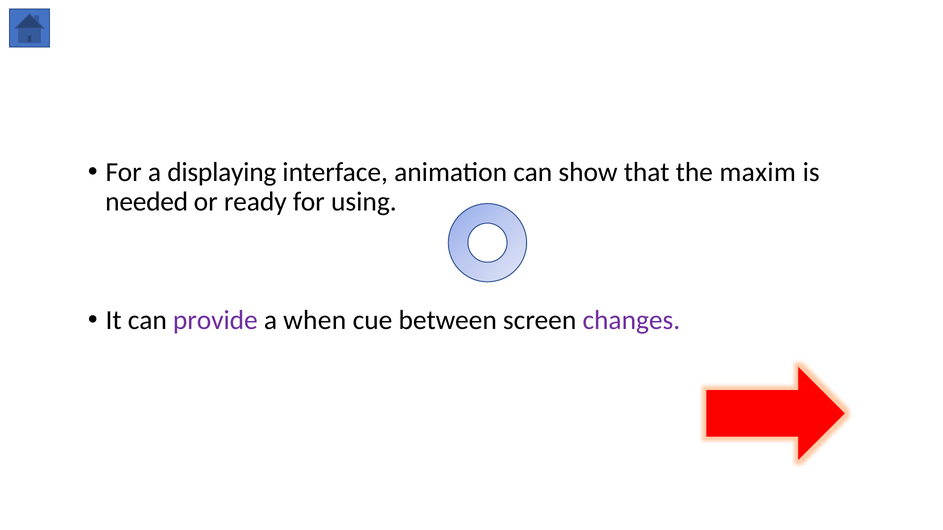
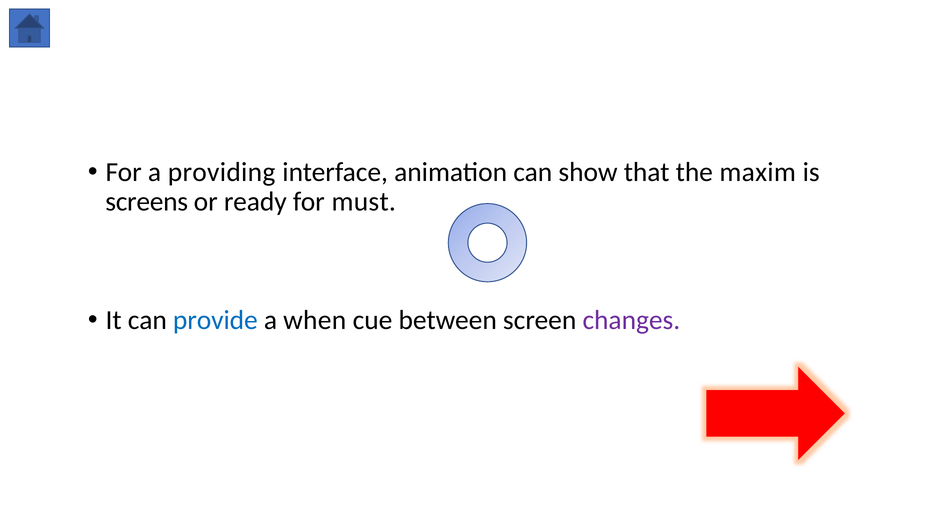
displaying: displaying -> providing
needed: needed -> screens
using: using -> must
provide colour: purple -> blue
